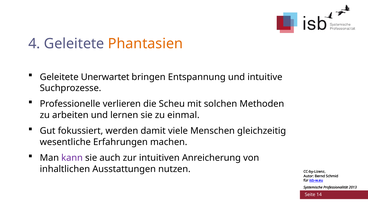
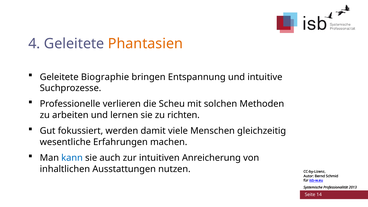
Unerwartet: Unerwartet -> Biographie
einmal: einmal -> richten
kann colour: purple -> blue
